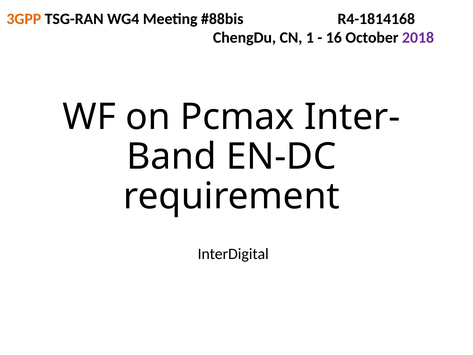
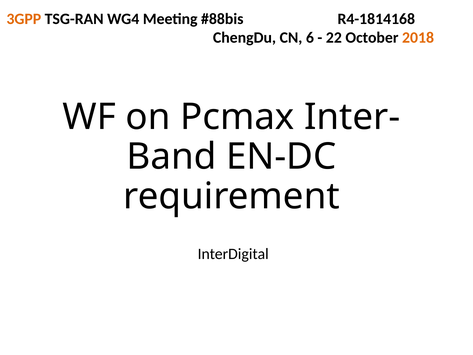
1: 1 -> 6
16: 16 -> 22
2018 colour: purple -> orange
